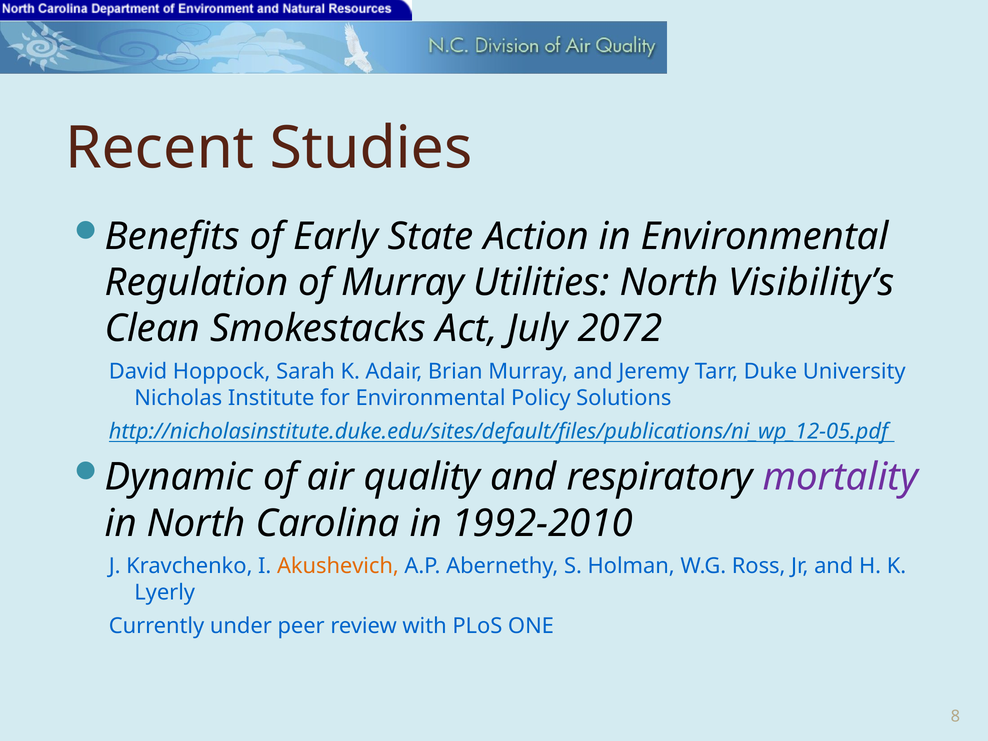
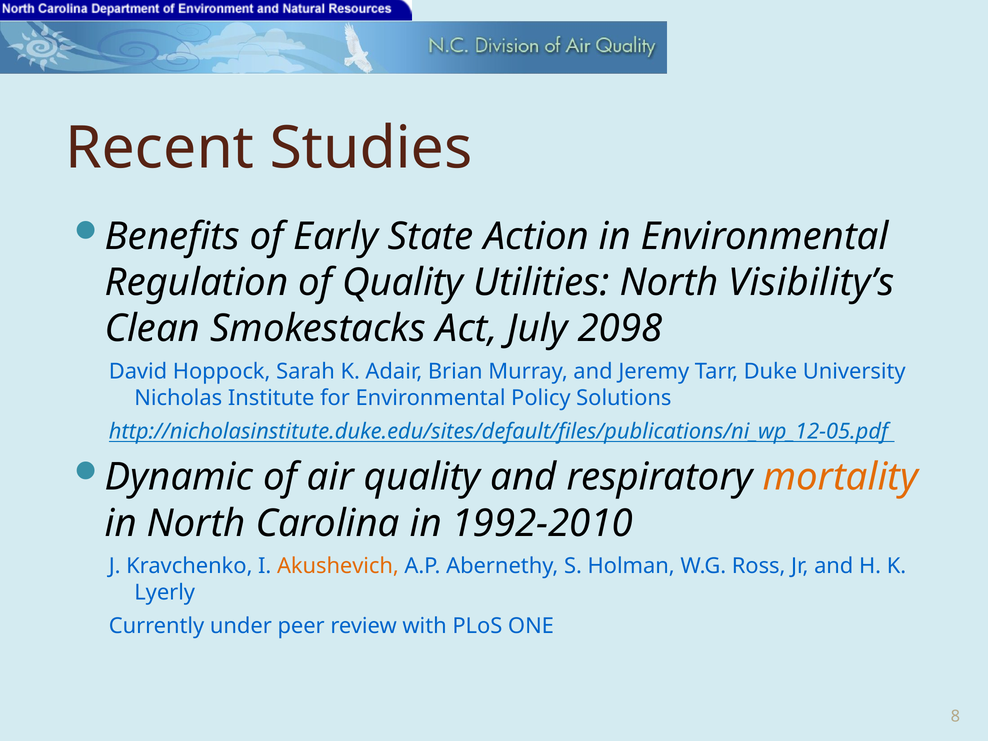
of Murray: Murray -> Quality
2072: 2072 -> 2098
mortality colour: purple -> orange
